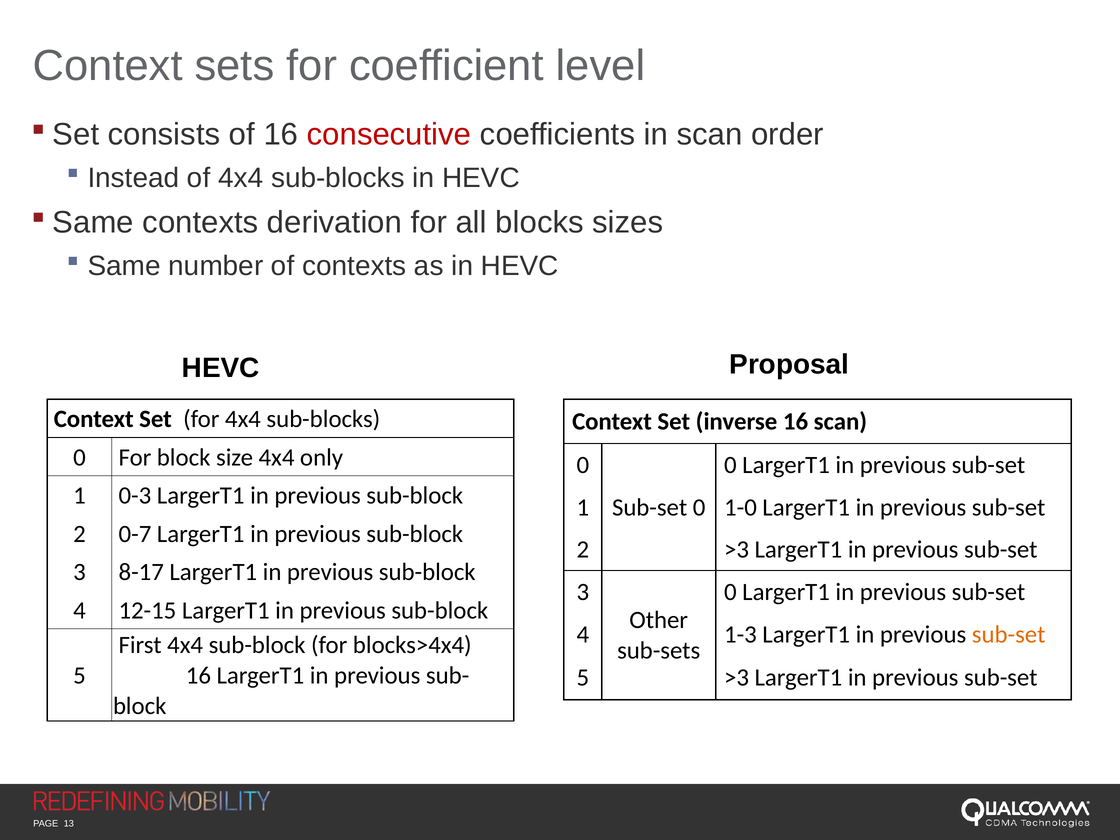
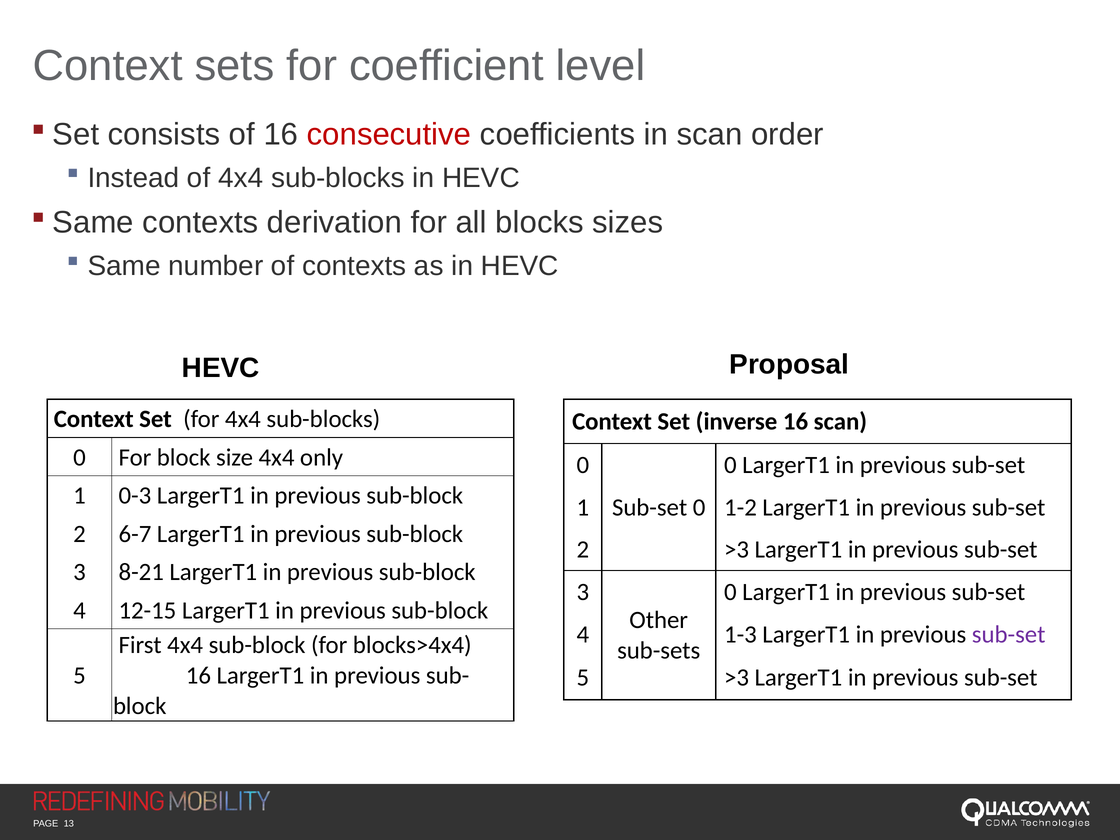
1-0: 1-0 -> 1-2
0-7: 0-7 -> 6-7
8-17: 8-17 -> 8-21
sub-set at (1009, 634) colour: orange -> purple
